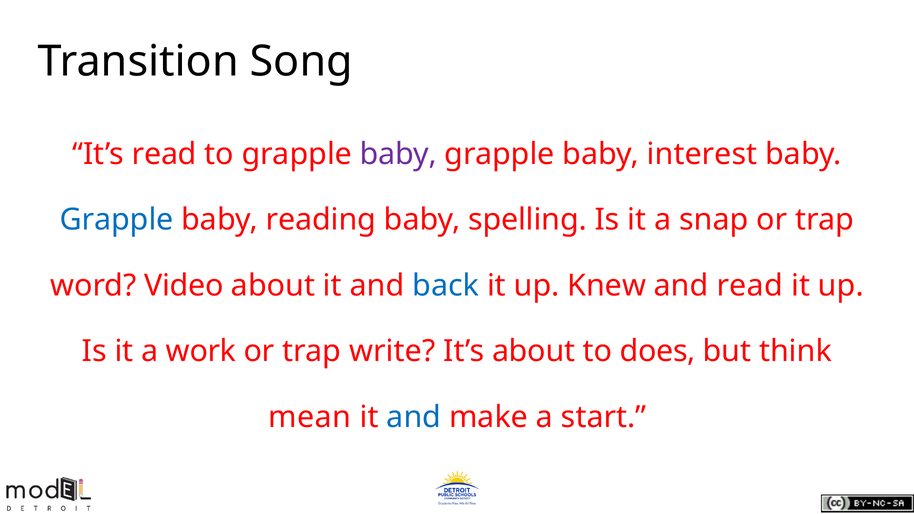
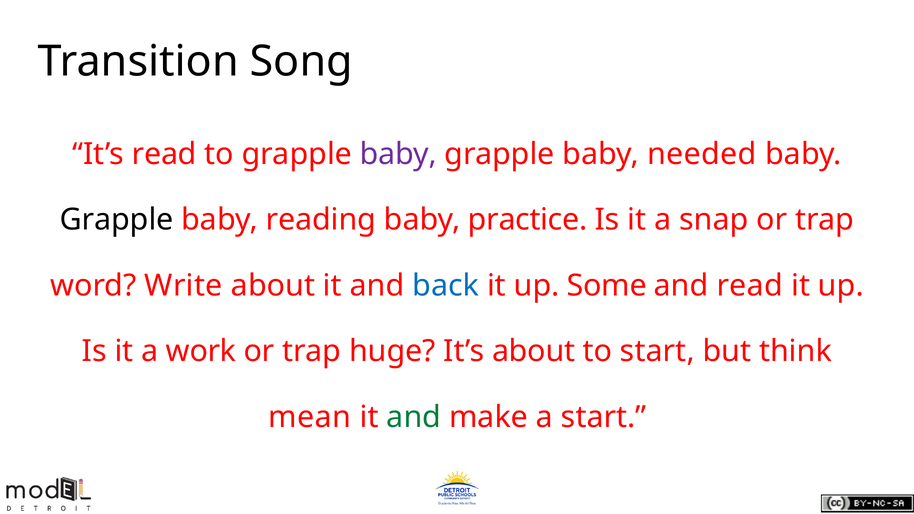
interest: interest -> needed
Grapple at (117, 220) colour: blue -> black
spelling: spelling -> practice
Video: Video -> Write
Knew: Knew -> Some
write: write -> huge
to does: does -> start
and at (414, 417) colour: blue -> green
